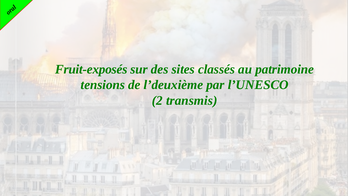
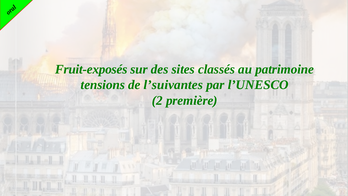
l’deuxième: l’deuxième -> l’suivantes
transmis: transmis -> première
